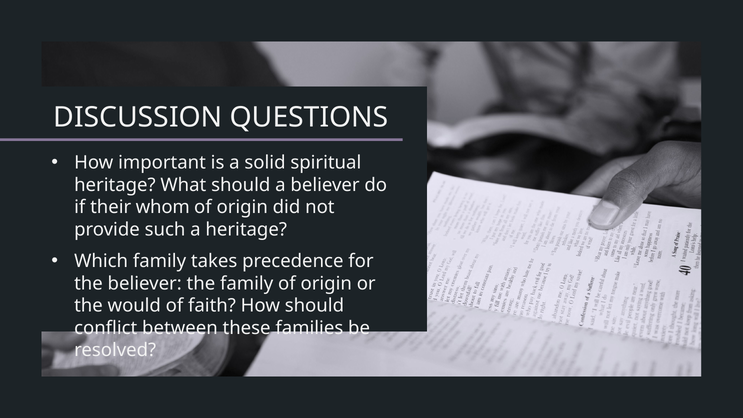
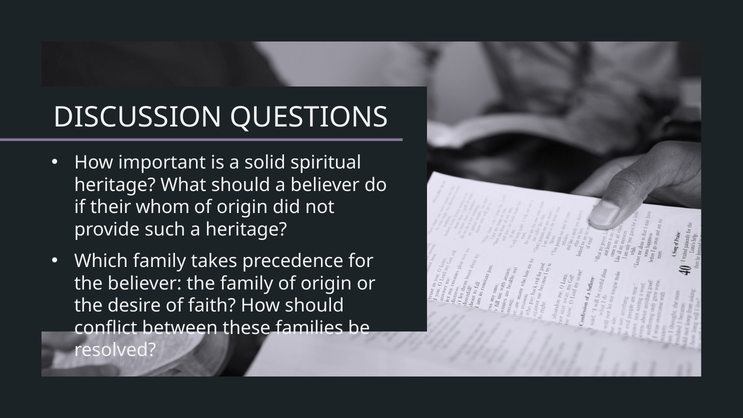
would: would -> desire
